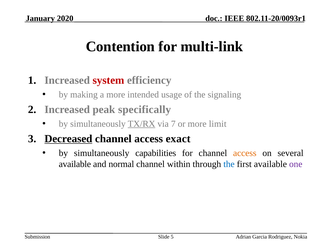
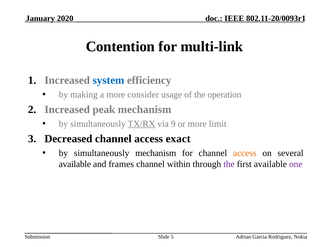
system colour: red -> blue
intended: intended -> consider
signaling: signaling -> operation
peak specifically: specifically -> mechanism
7: 7 -> 9
Decreased underline: present -> none
simultaneously capabilities: capabilities -> mechanism
normal: normal -> frames
the at (229, 164) colour: blue -> purple
